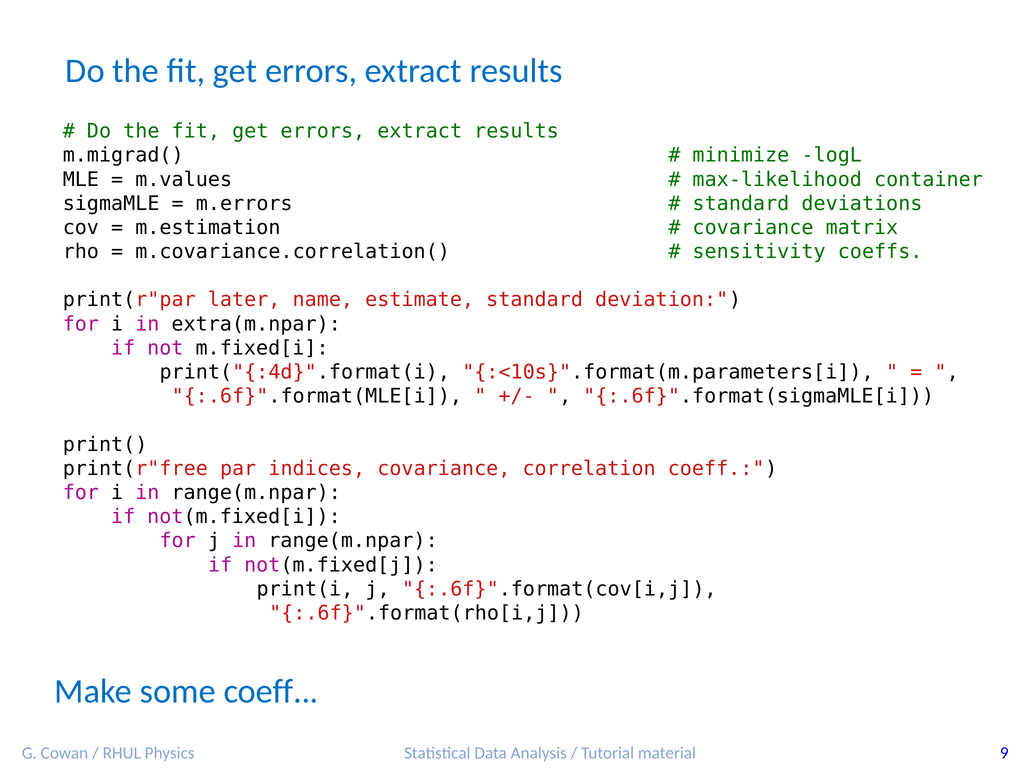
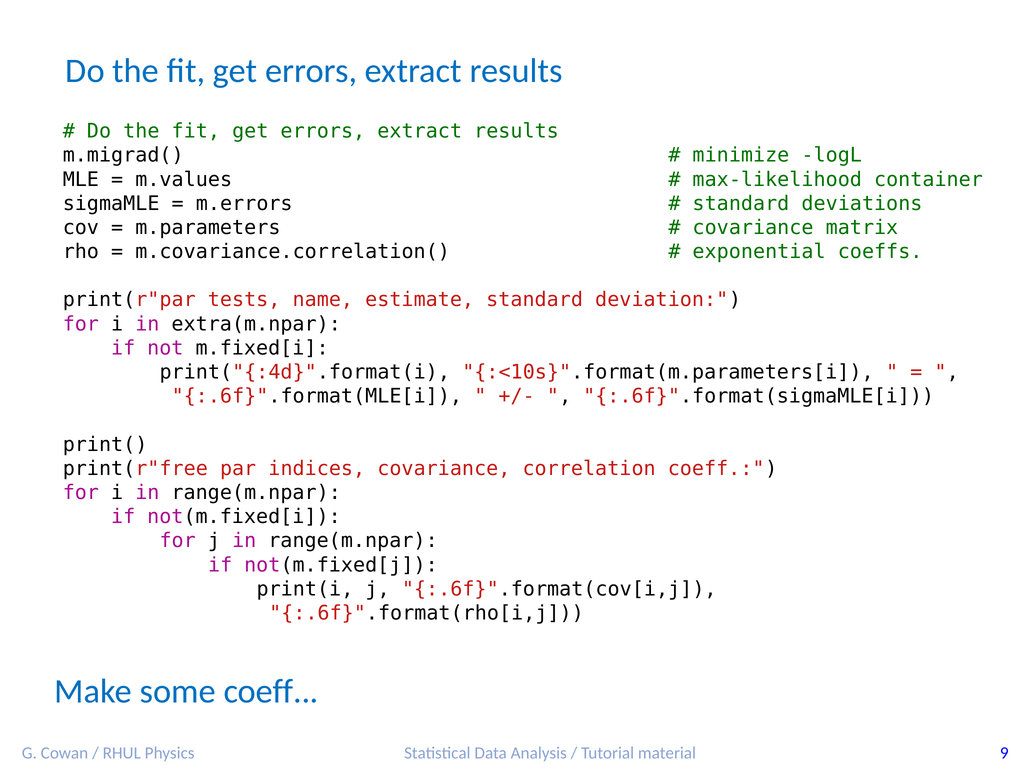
m.estimation: m.estimation -> m.parameters
sensitivity: sensitivity -> exponential
later: later -> tests
